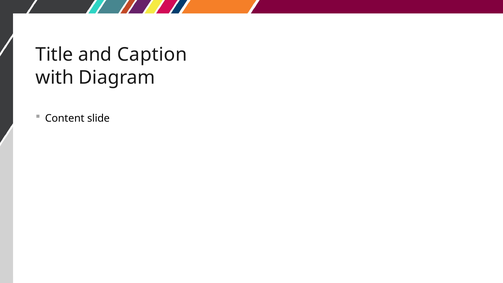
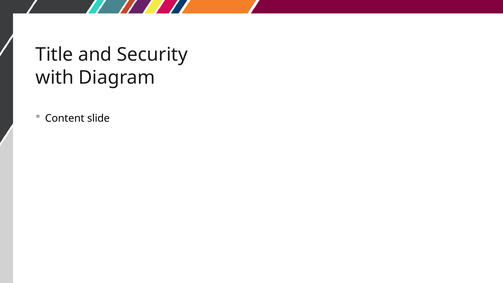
Caption: Caption -> Security
